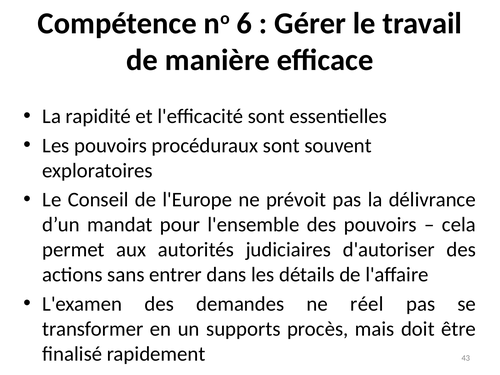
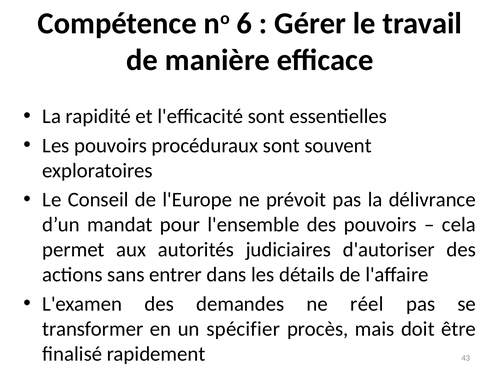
supports: supports -> spécifier
